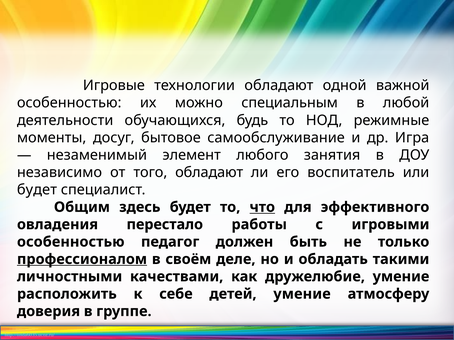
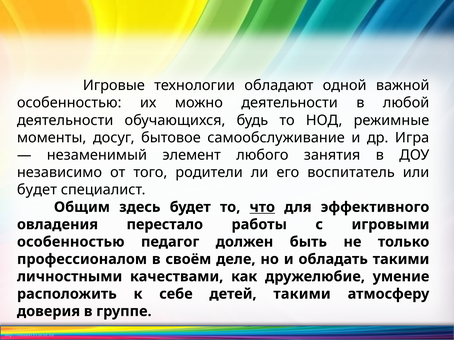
можно специальным: специальным -> деятельности
того обладают: обладают -> родители
профессионалом underline: present -> none
детей умение: умение -> такими
